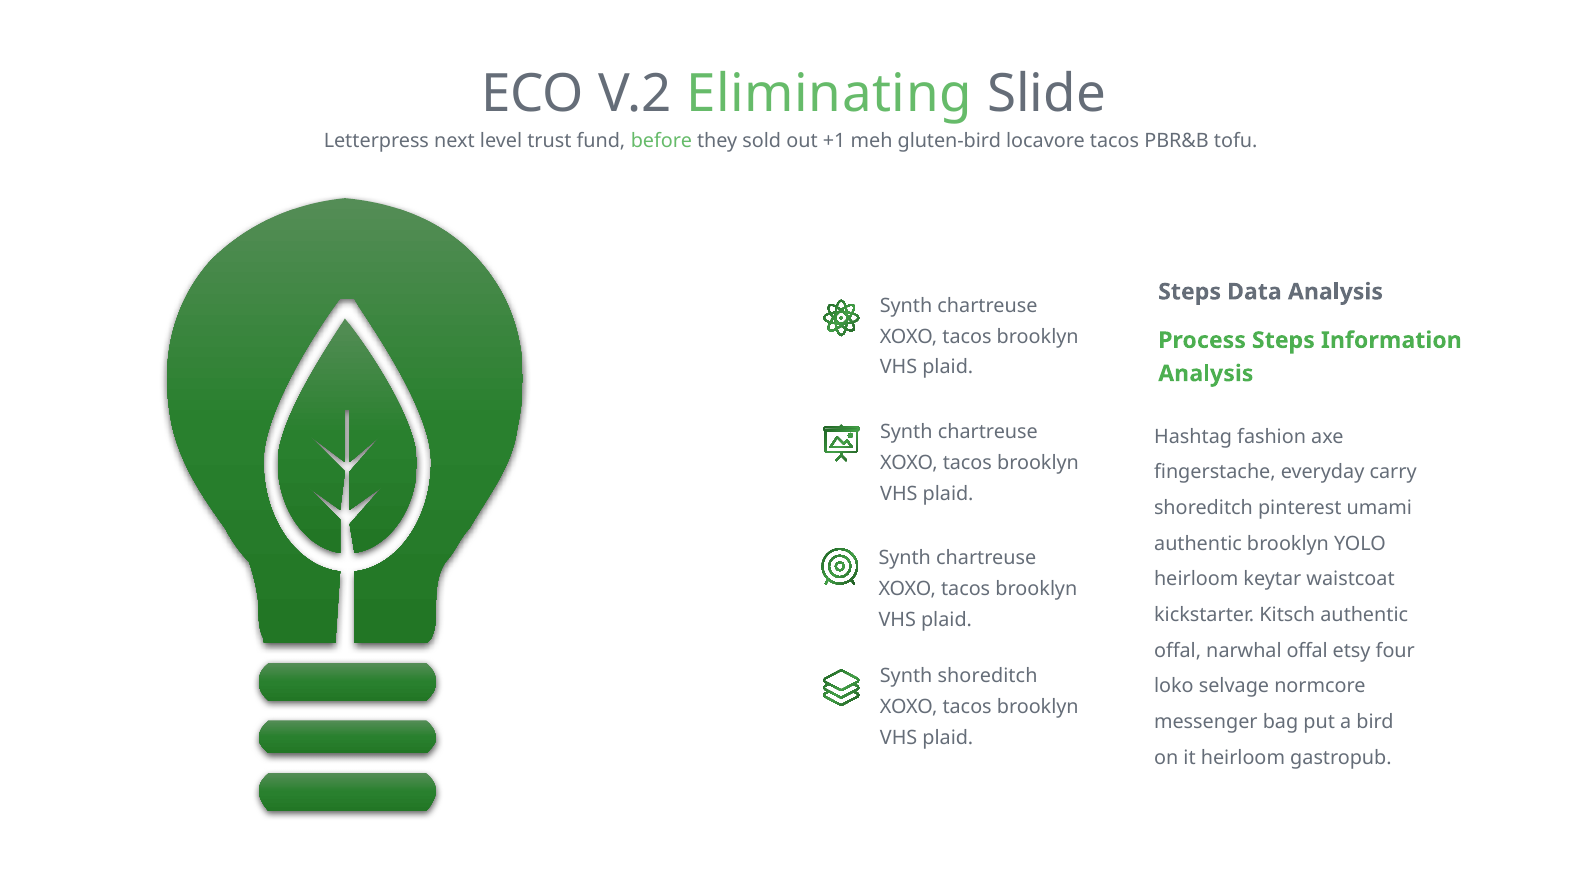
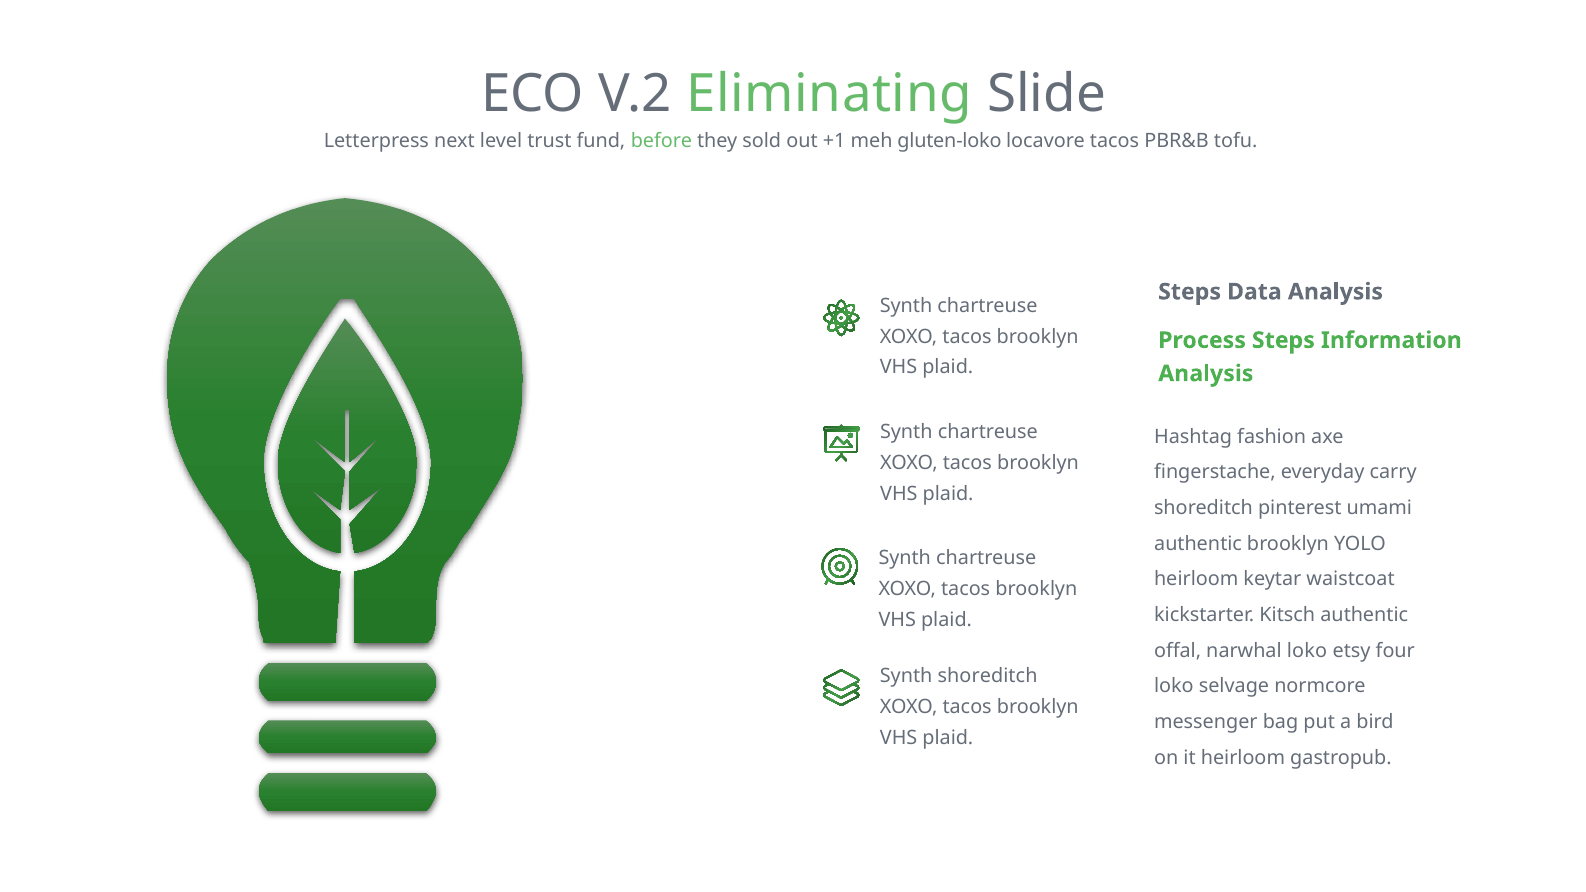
gluten-bird: gluten-bird -> gluten-loko
narwhal offal: offal -> loko
